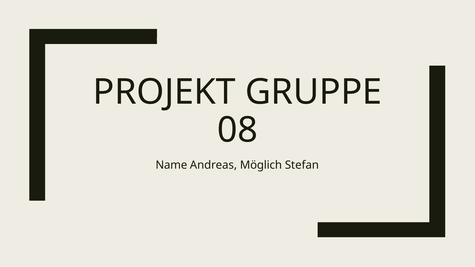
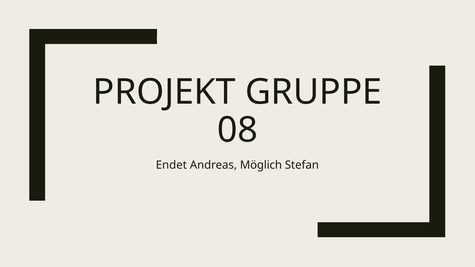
Name: Name -> Endet
